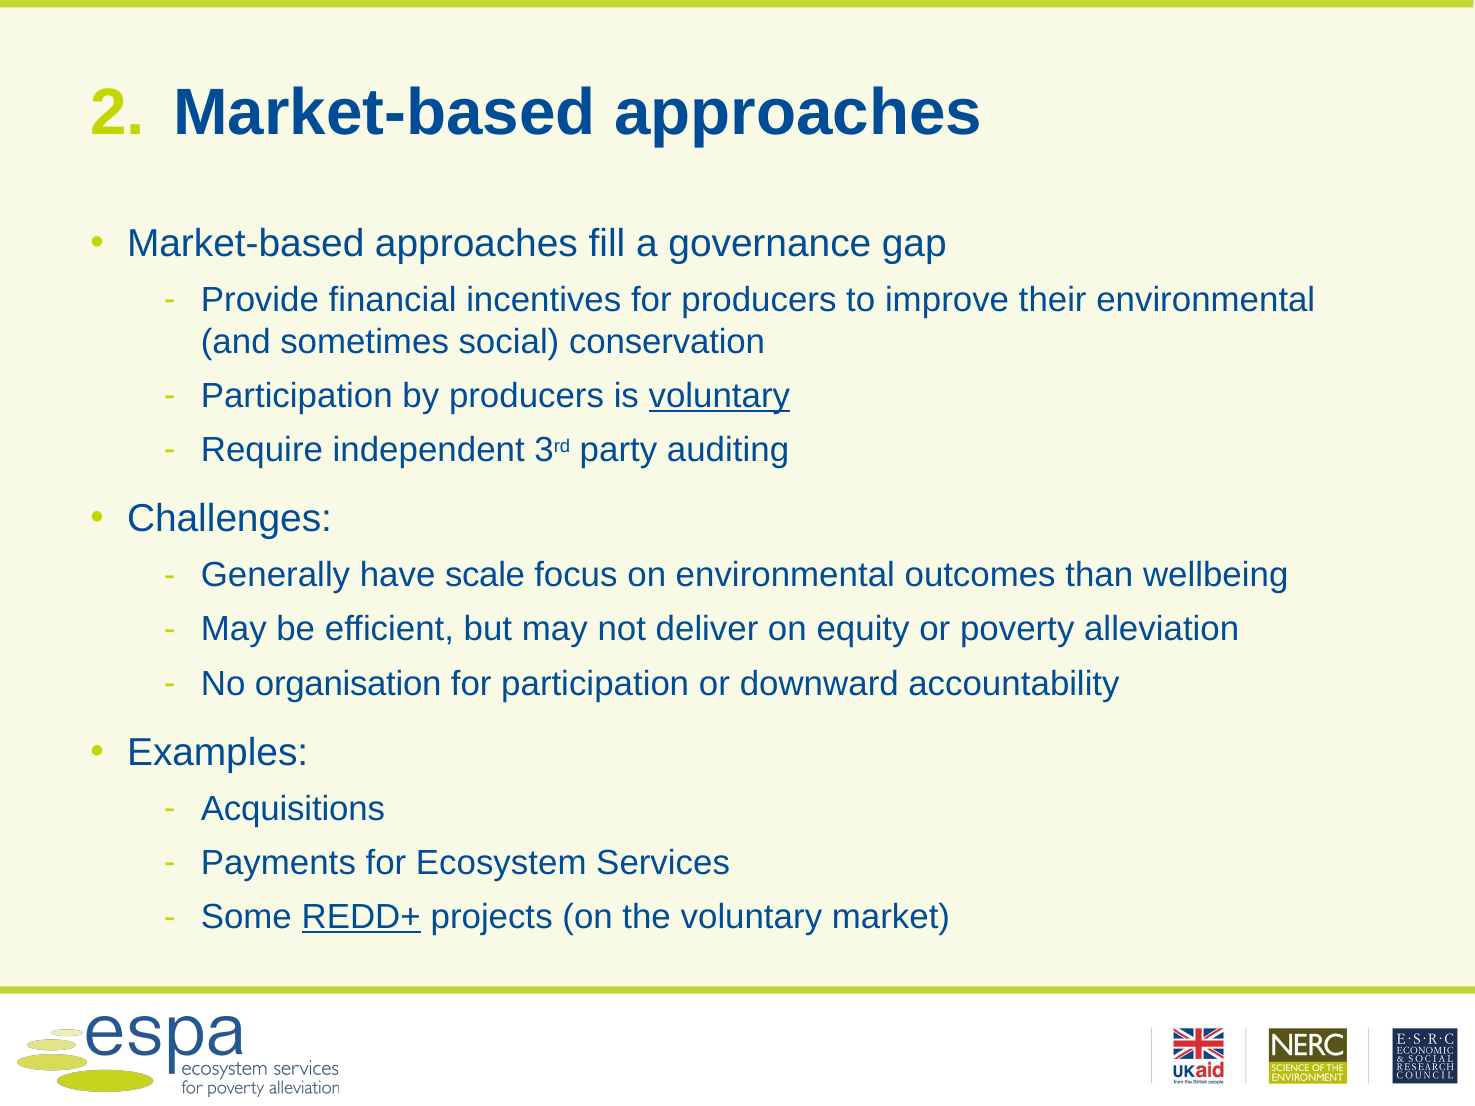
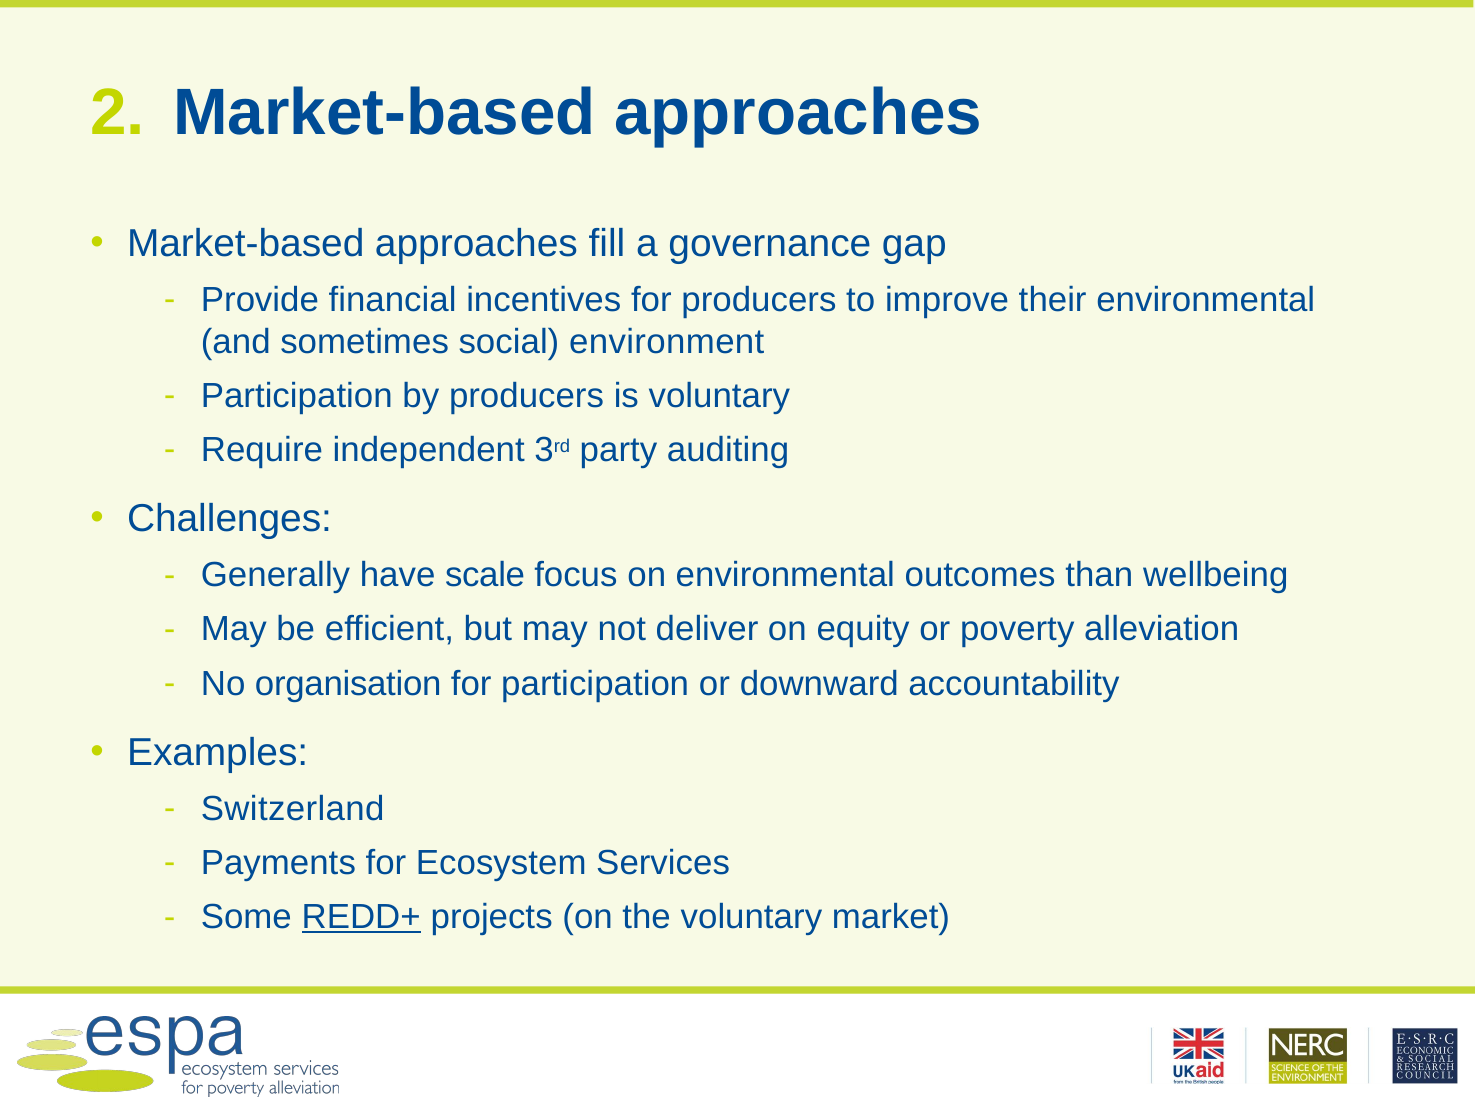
conservation: conservation -> environment
voluntary at (719, 396) underline: present -> none
Acquisitions: Acquisitions -> Switzerland
